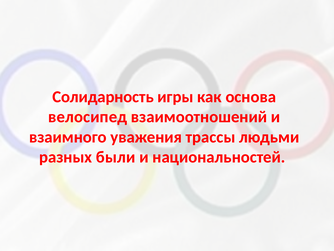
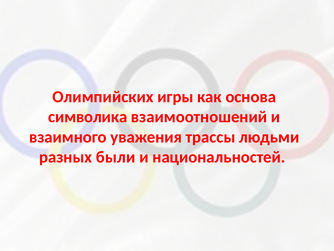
Солидарность: Солидарность -> Олимпийских
велосипед: велосипед -> символика
